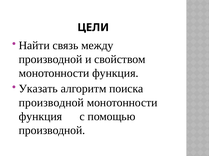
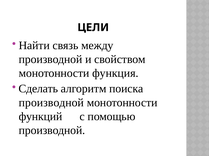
Указать: Указать -> Сделать
функция at (40, 117): функция -> функций
